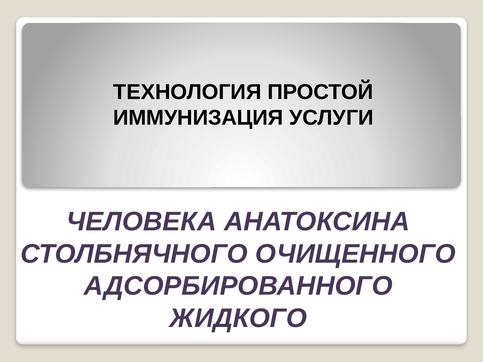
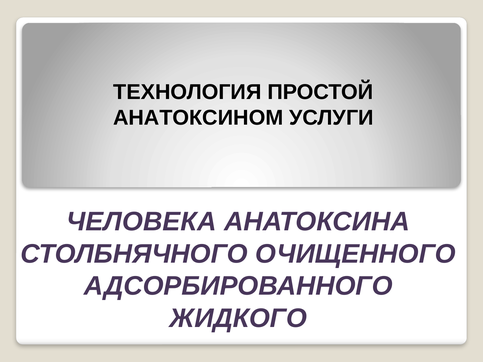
ИММУНИЗАЦИЯ: ИММУНИЗАЦИЯ -> АНАТОКСИНОМ
